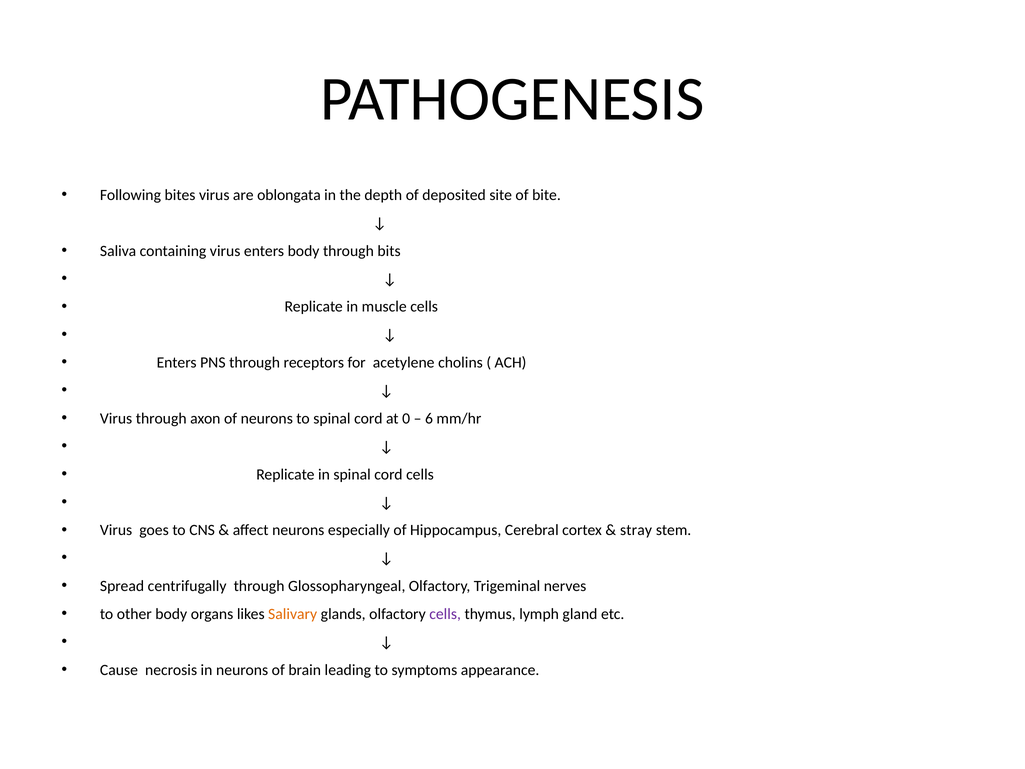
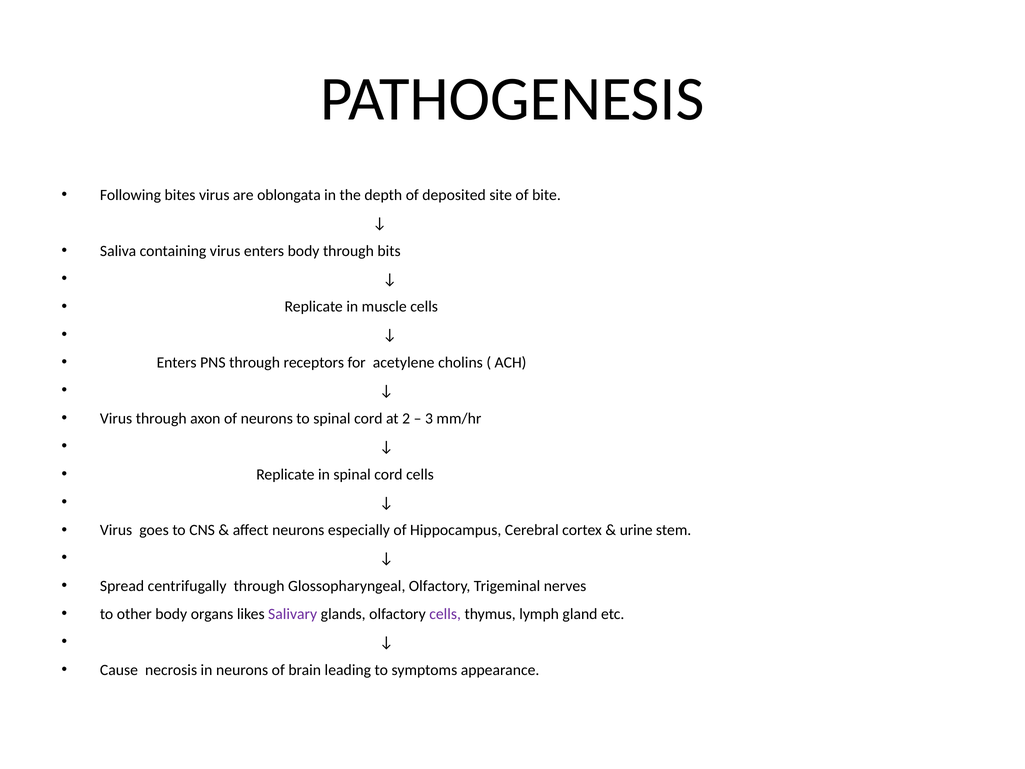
0: 0 -> 2
6: 6 -> 3
stray: stray -> urine
Salivary colour: orange -> purple
